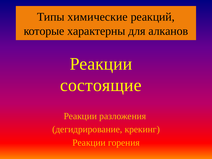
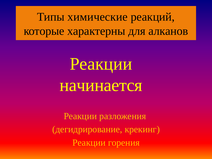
состоящие: состоящие -> начинается
